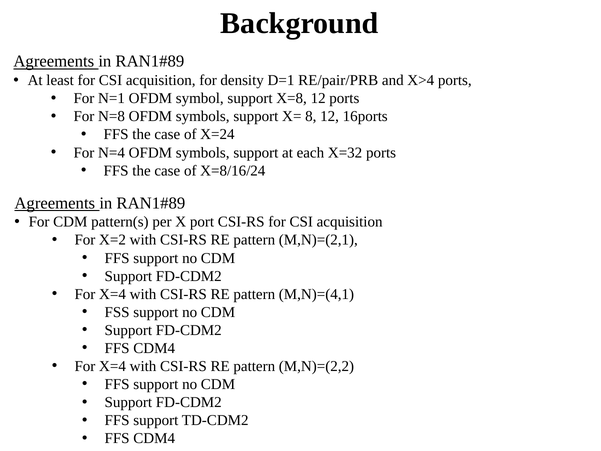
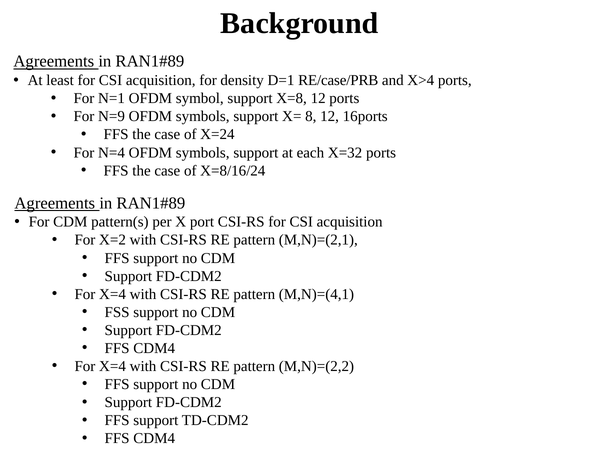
RE/pair/PRB: RE/pair/PRB -> RE/case/PRB
N=8: N=8 -> N=9
